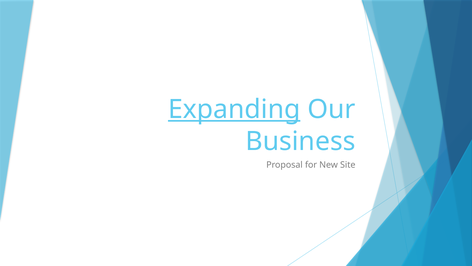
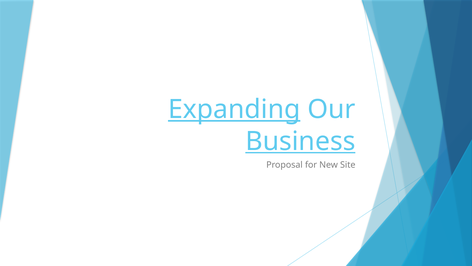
Business underline: none -> present
